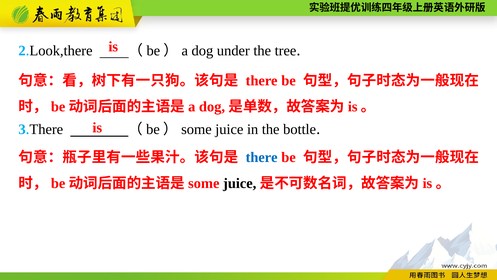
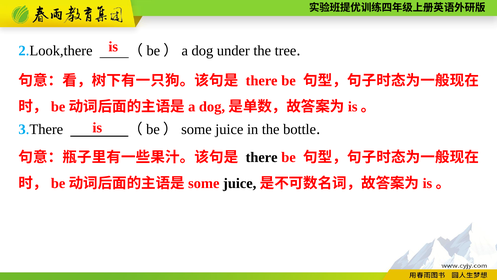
there at (262, 157) colour: blue -> black
